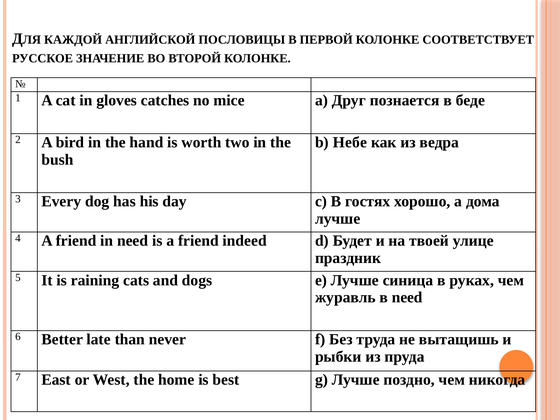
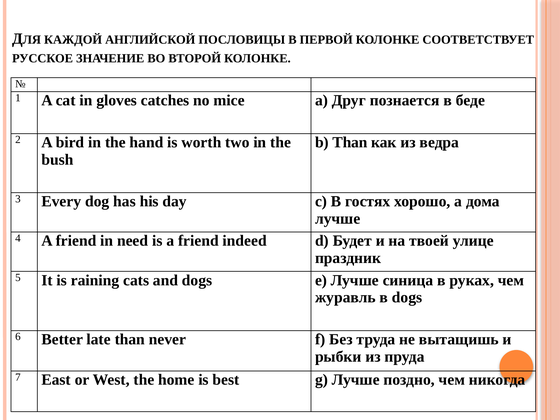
b Небе: Небе -> Than
в need: need -> dogs
